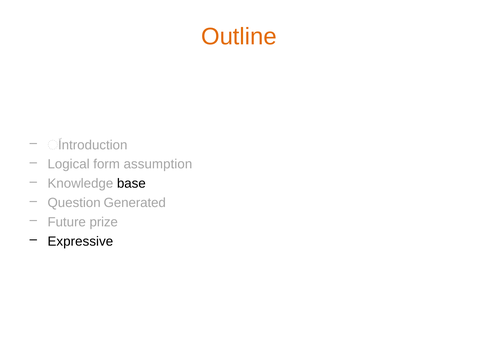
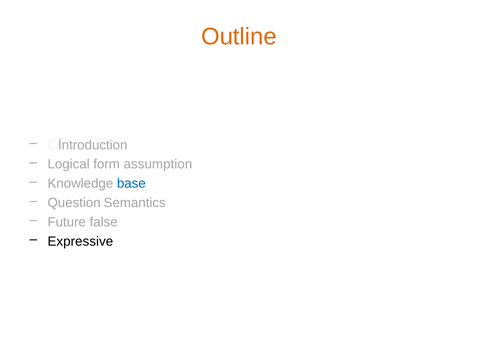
base colour: black -> blue
Generated: Generated -> Semantics
prize: prize -> false
